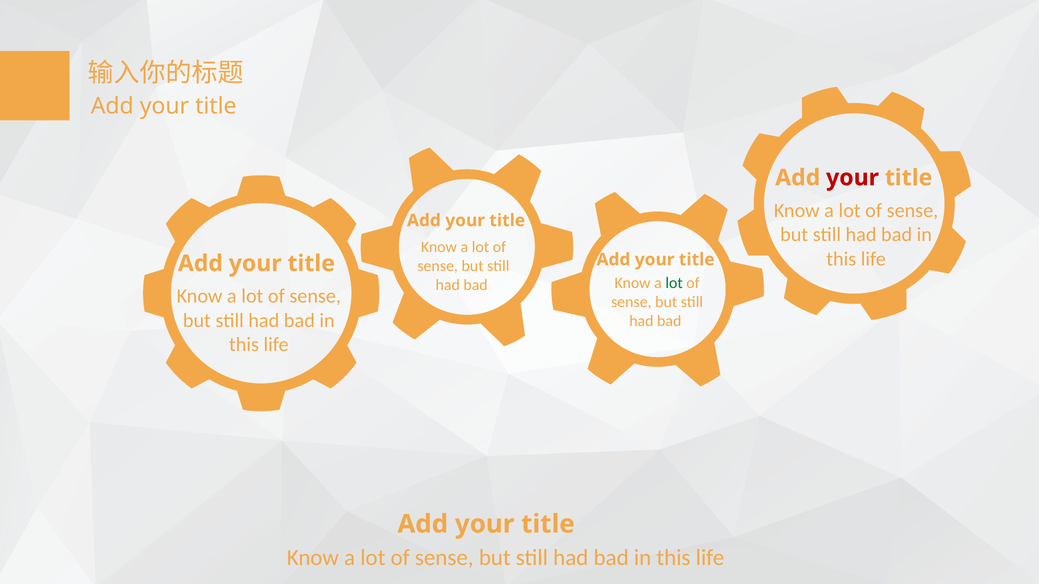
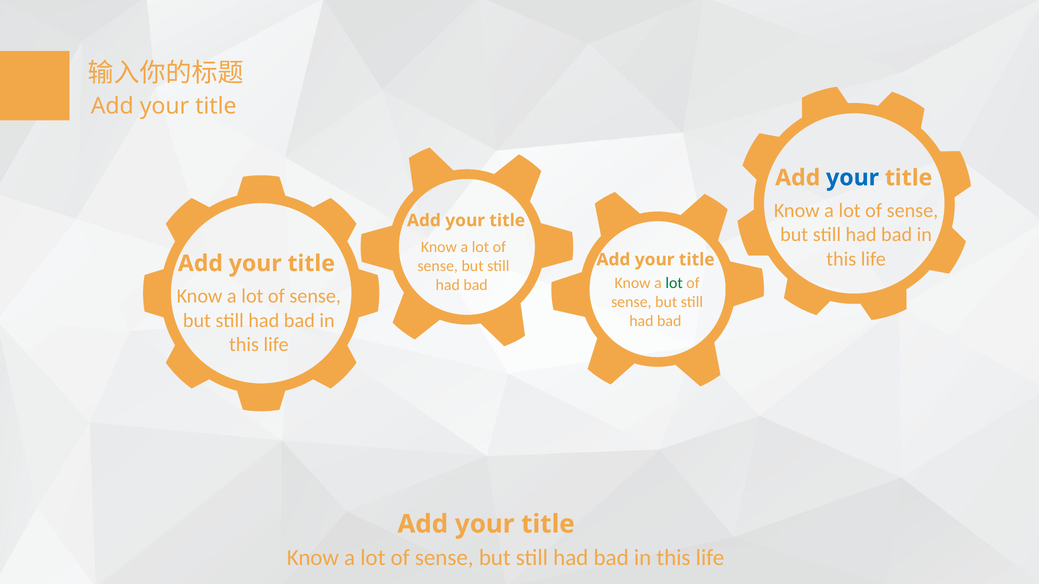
your at (853, 178) colour: red -> blue
